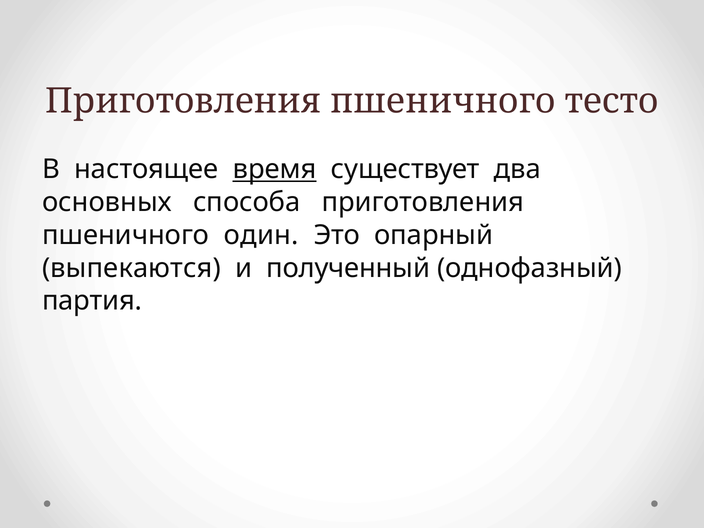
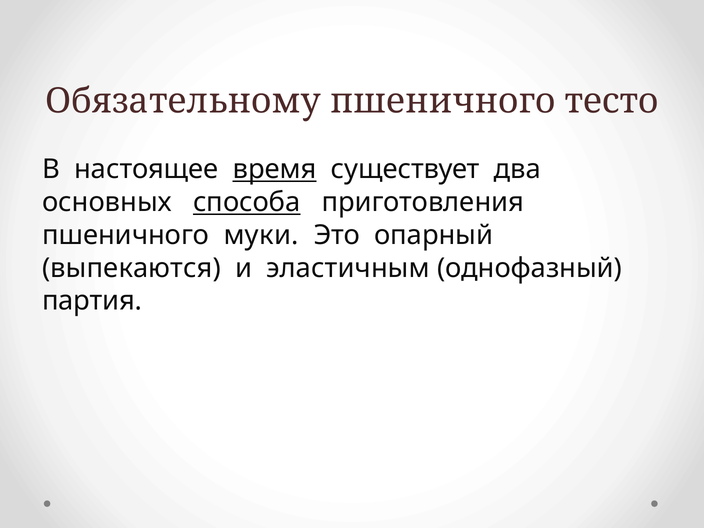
Приготовления at (183, 101): Приготовления -> Обязательному
способа underline: none -> present
один: один -> муки
полученный: полученный -> эластичным
